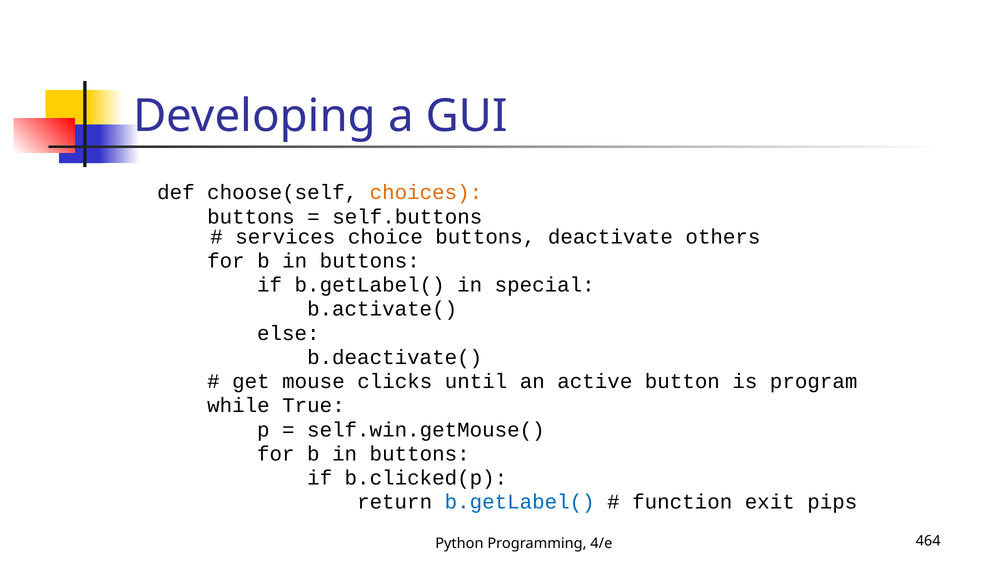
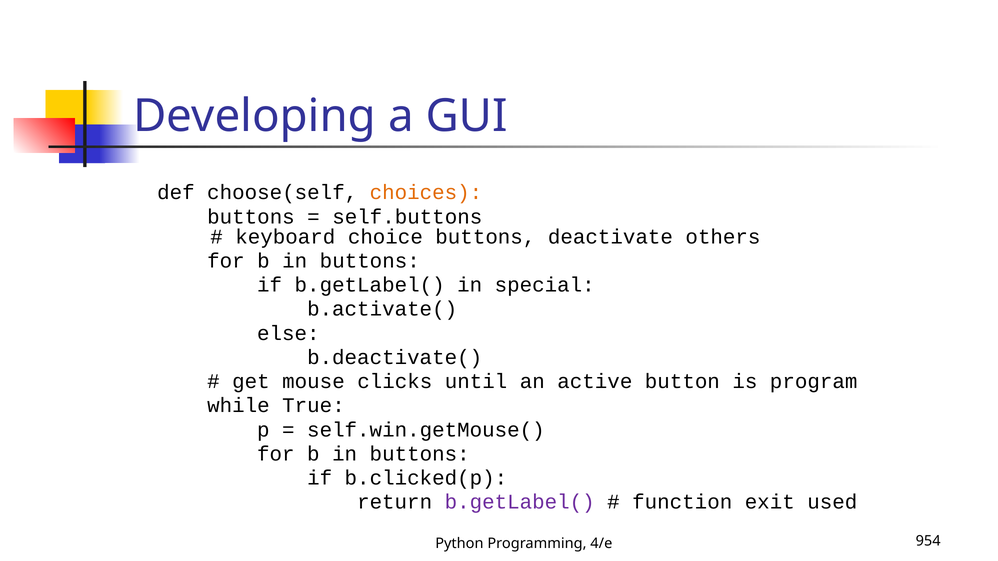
services: services -> keyboard
b.getLabel( at (520, 502) colour: blue -> purple
pips: pips -> used
464: 464 -> 954
